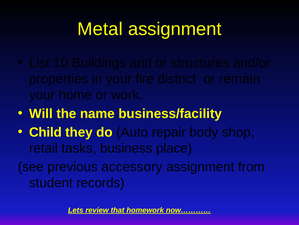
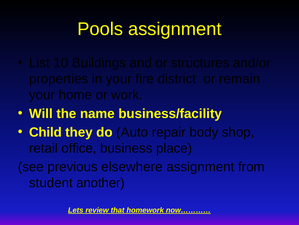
Metal: Metal -> Pools
tasks: tasks -> office
accessory: accessory -> elsewhere
records: records -> another
